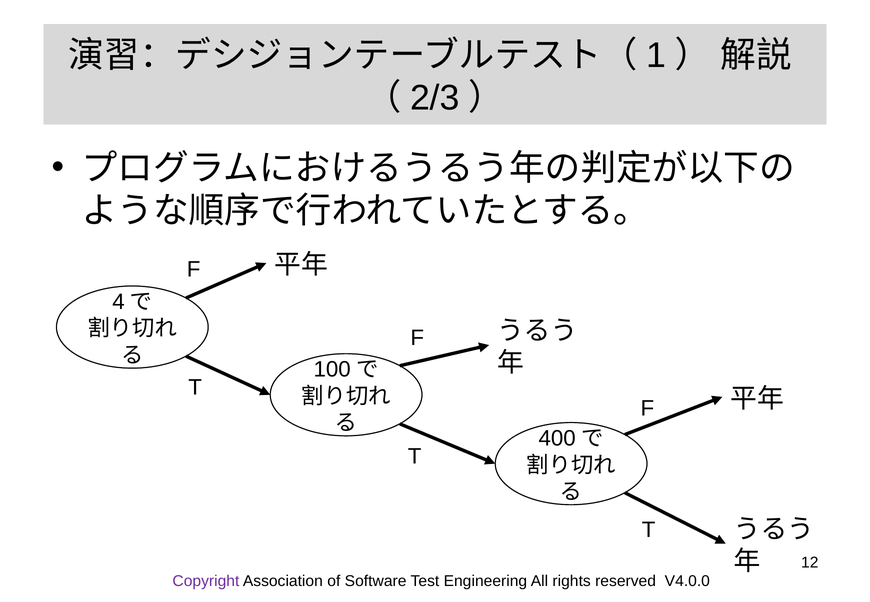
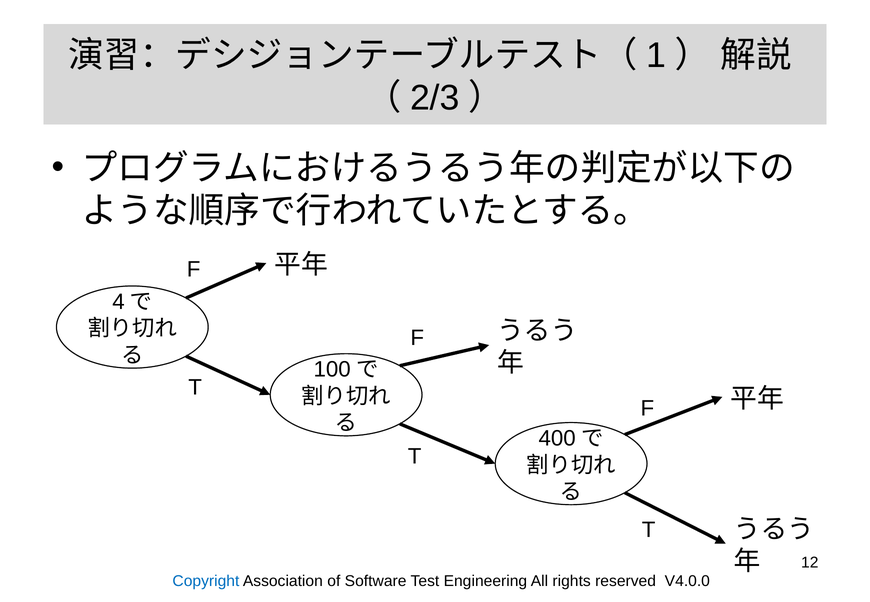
Copyright colour: purple -> blue
